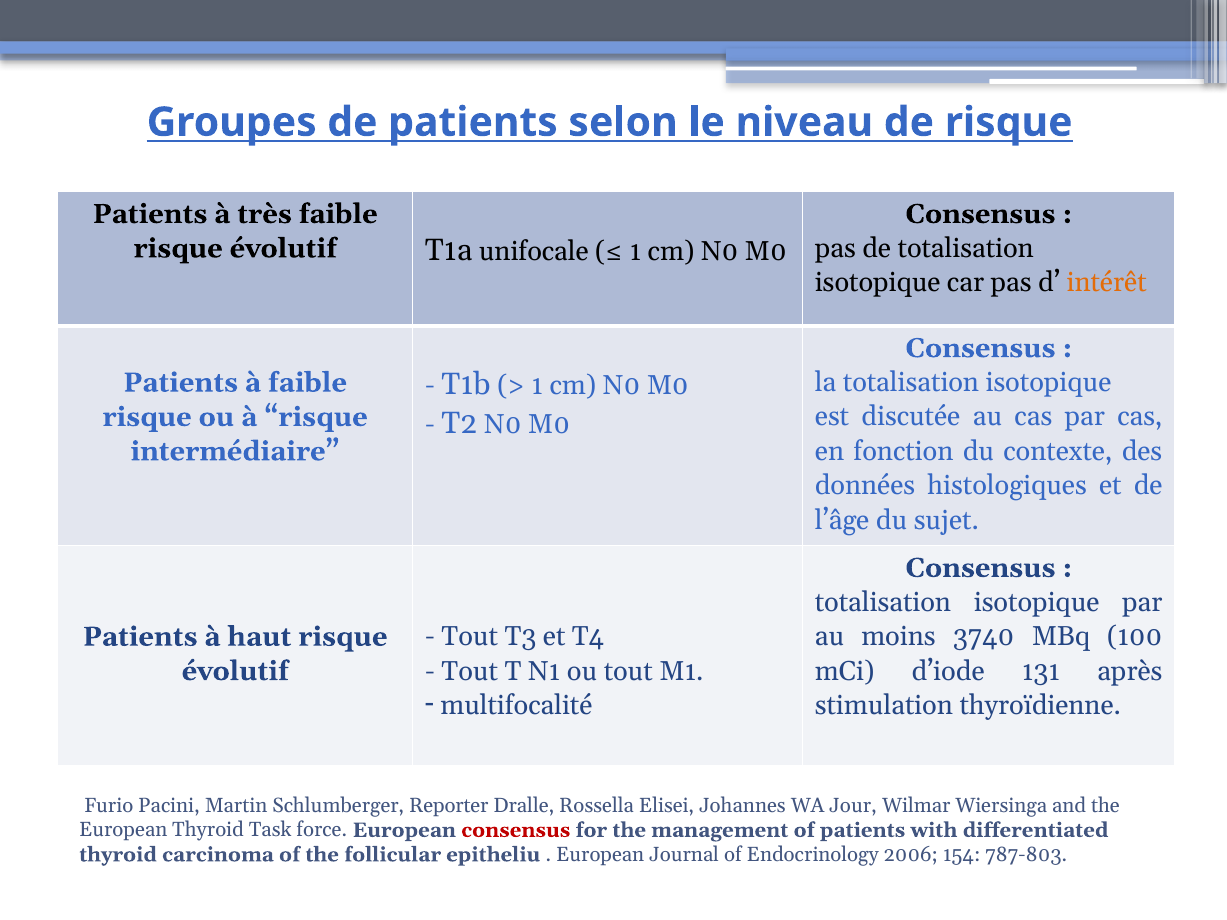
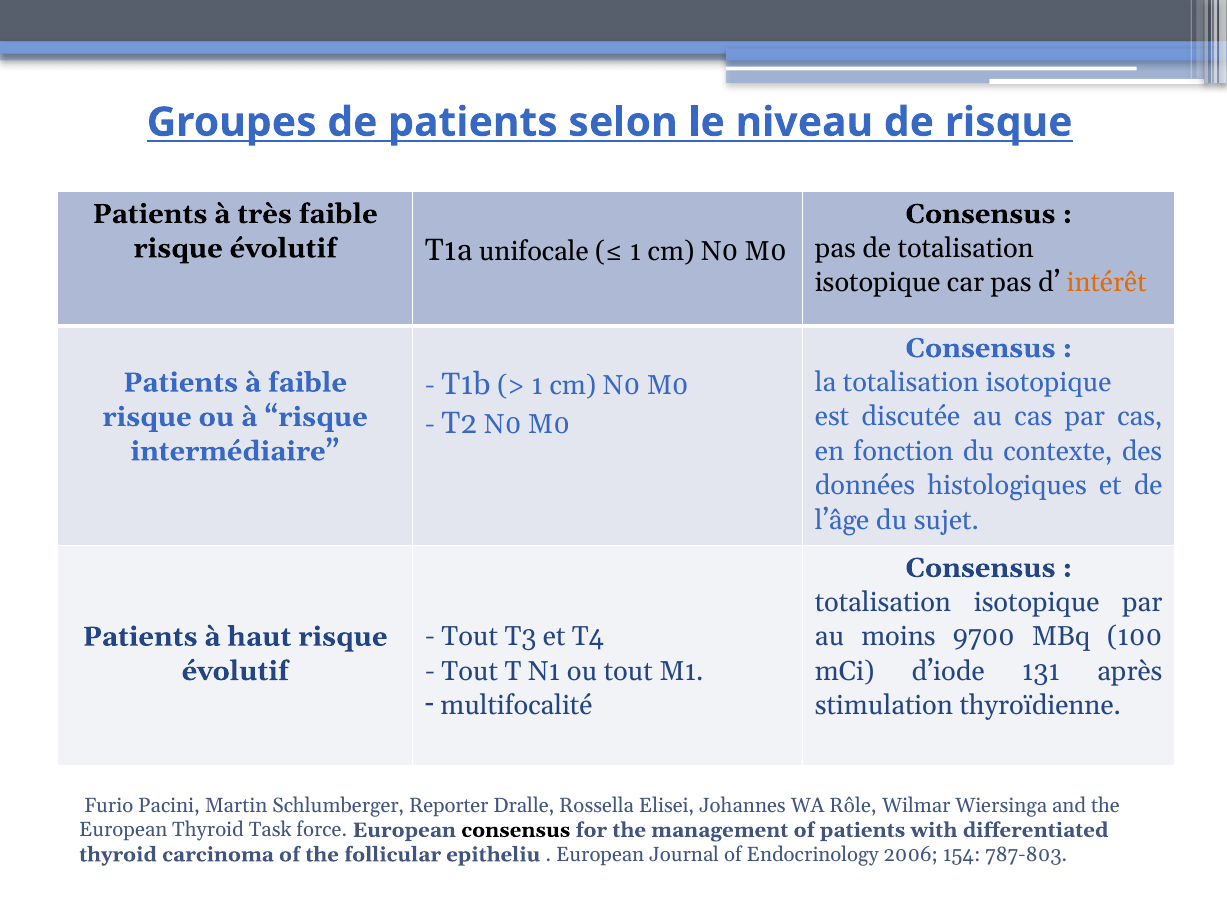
3740: 3740 -> 9700
Jour: Jour -> Rôle
consensus at (516, 830) colour: red -> black
